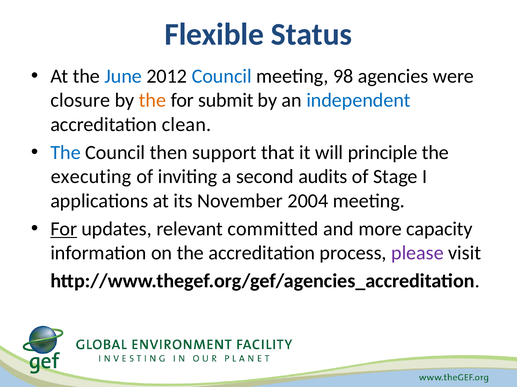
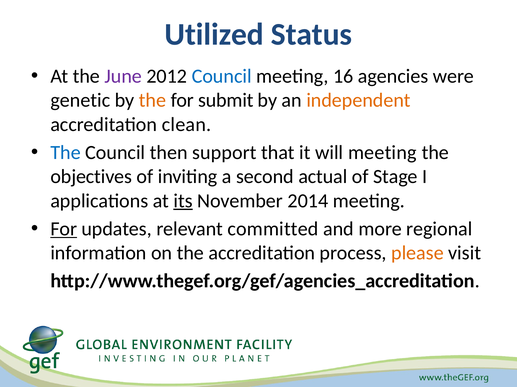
Flexible: Flexible -> Utilized
June colour: blue -> purple
98: 98 -> 16
closure: closure -> genetic
independent colour: blue -> orange
will principle: principle -> meeting
executing: executing -> objectives
audits: audits -> actual
its underline: none -> present
2004: 2004 -> 2014
capacity: capacity -> regional
please colour: purple -> orange
